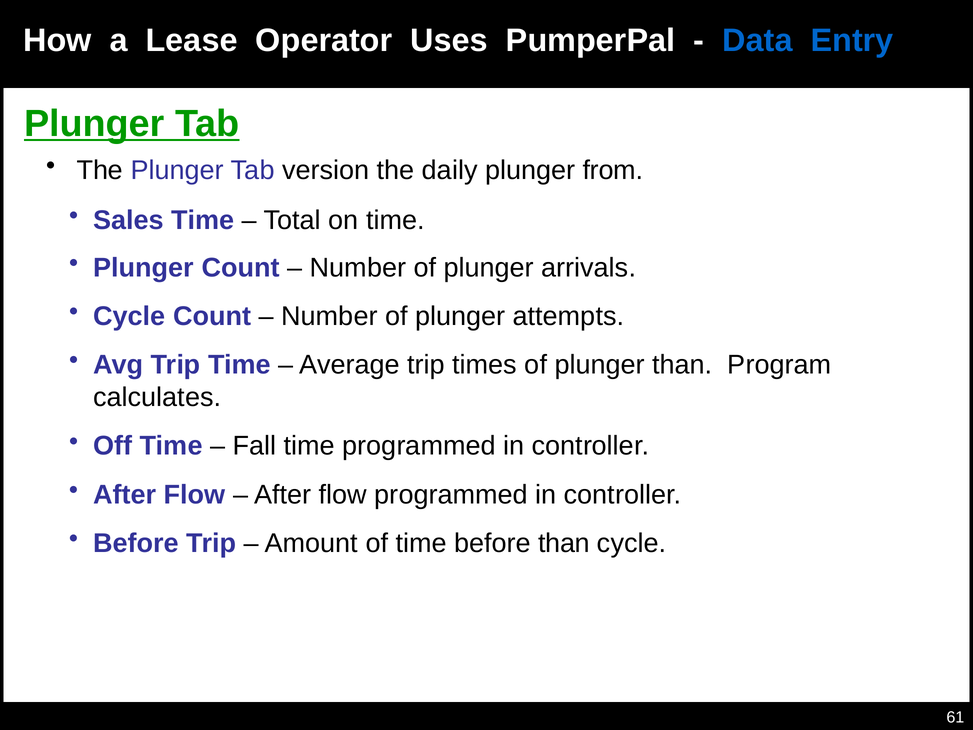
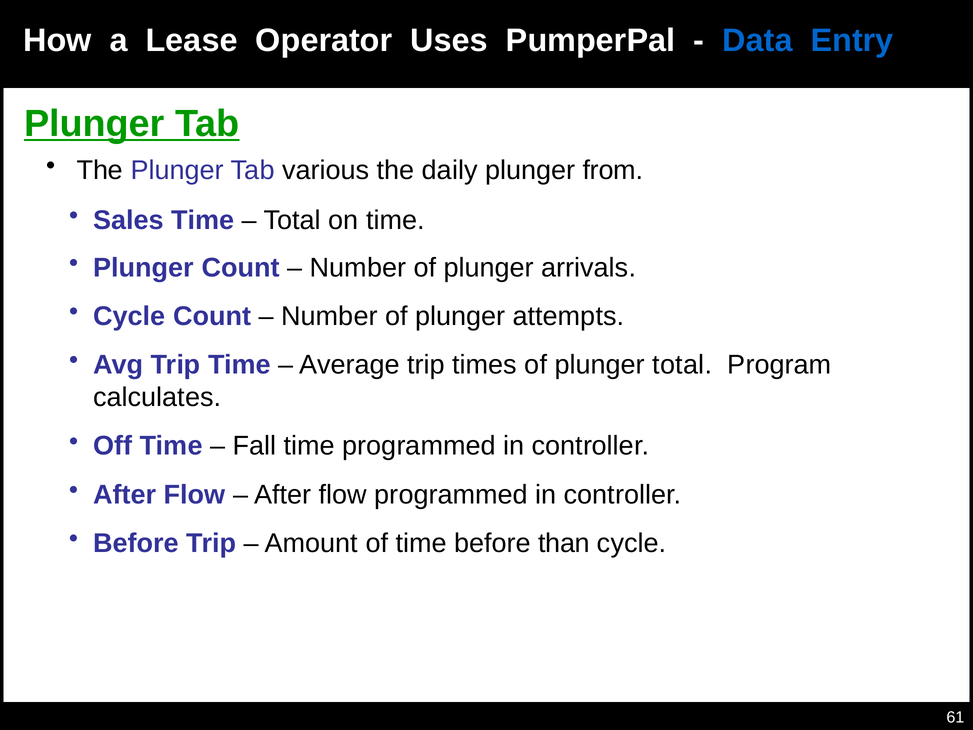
version: version -> various
plunger than: than -> total
